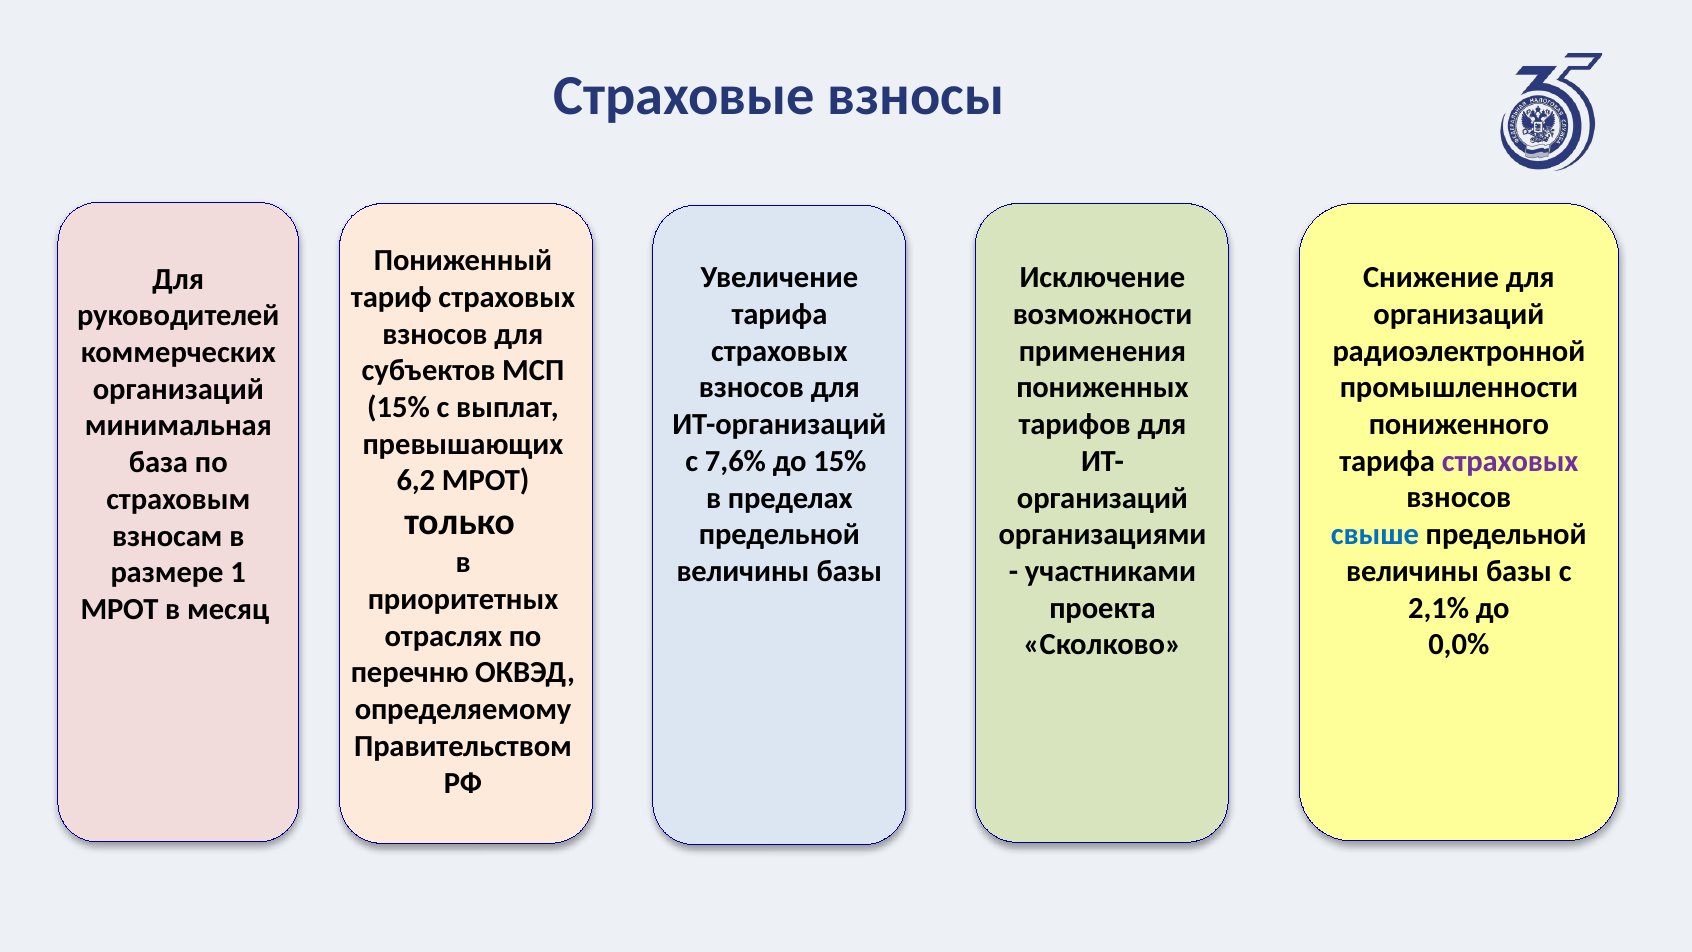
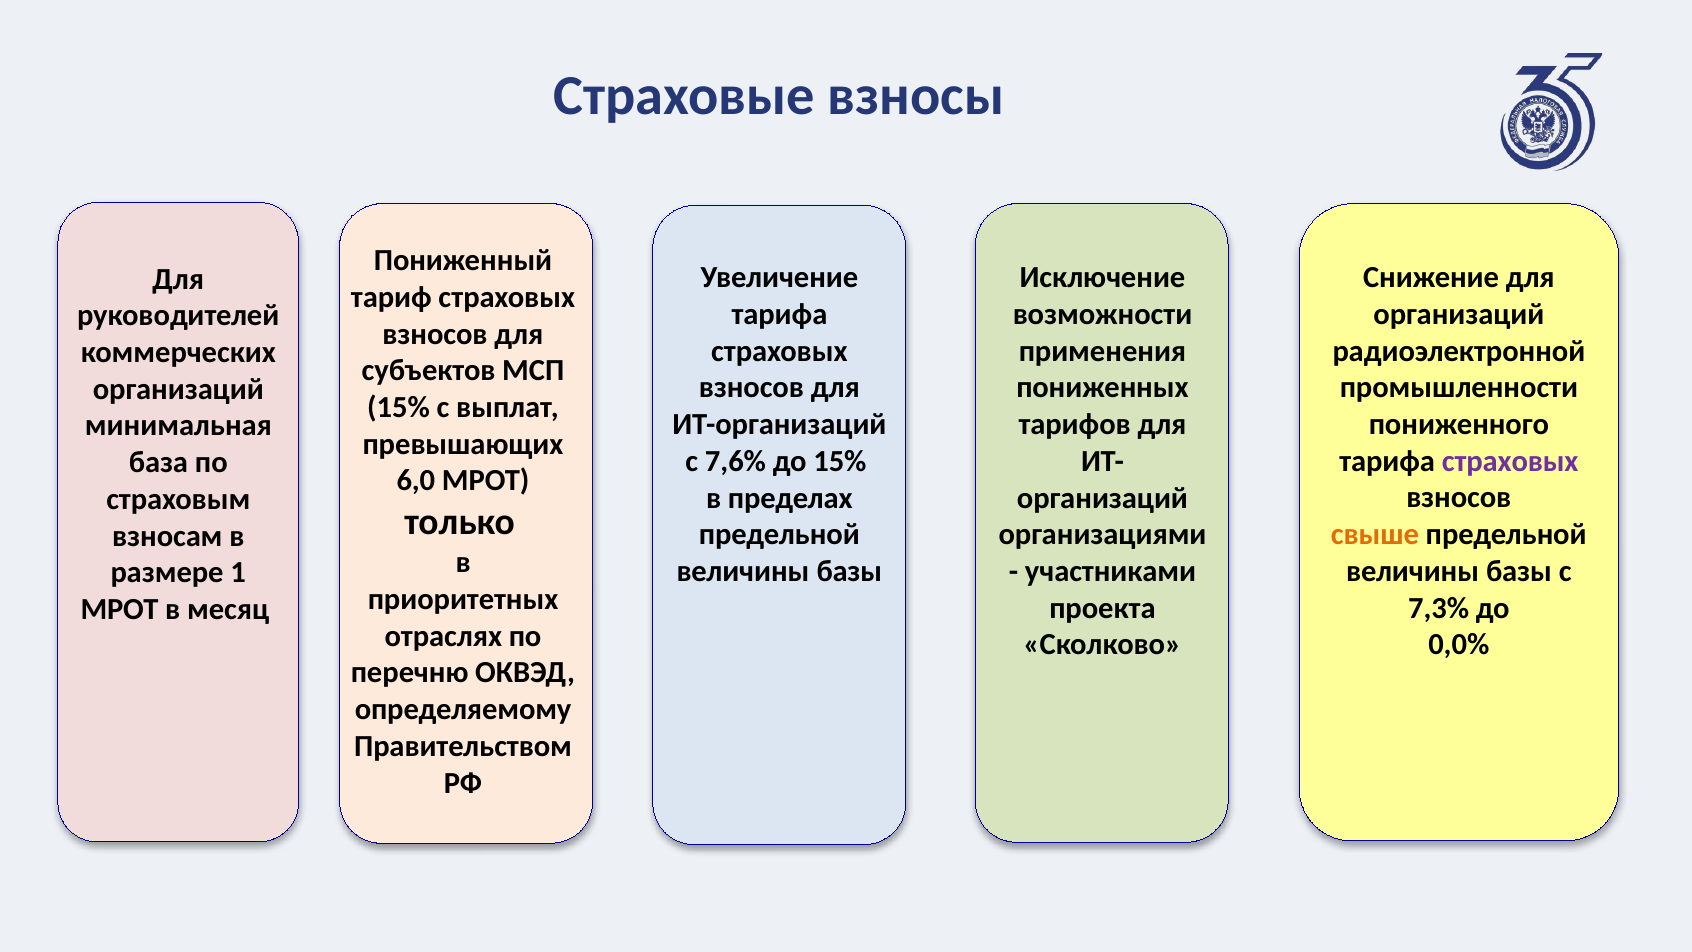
6,2: 6,2 -> 6,0
свыше colour: blue -> orange
2,1%: 2,1% -> 7,3%
